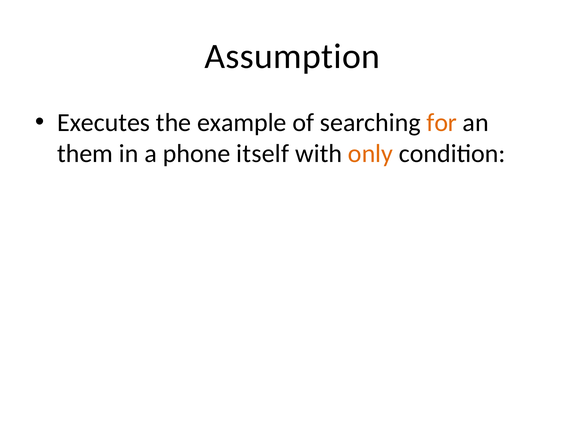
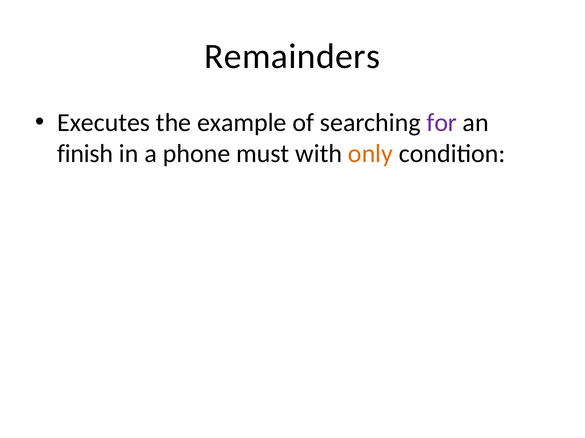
Assumption: Assumption -> Remainders
for colour: orange -> purple
them: them -> finish
itself: itself -> must
